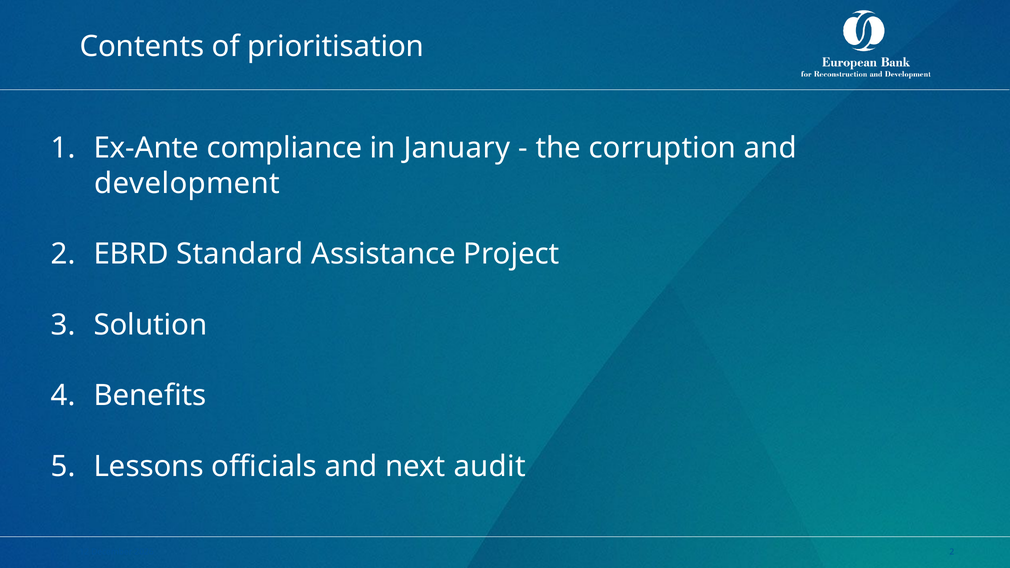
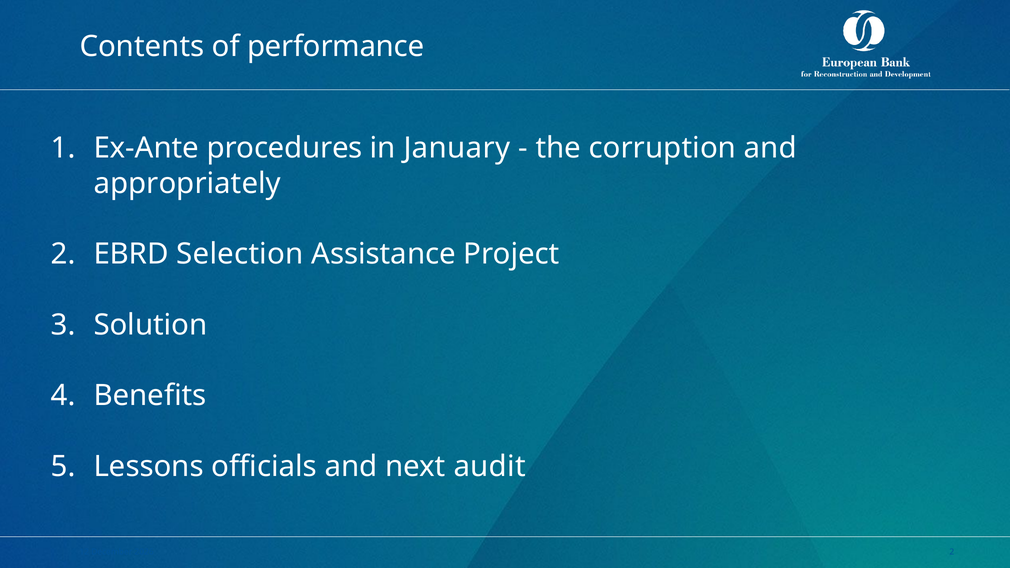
prioritisation: prioritisation -> performance
compliance: compliance -> procedures
development: development -> appropriately
Standard: Standard -> Selection
